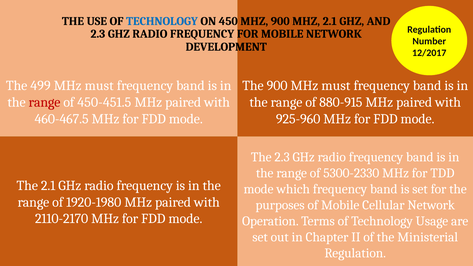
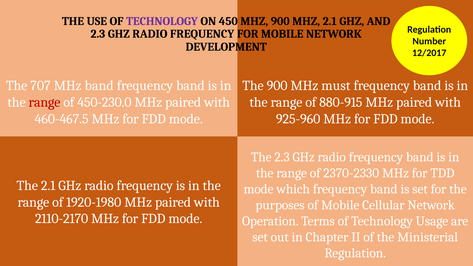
TECHNOLOGY at (162, 21) colour: blue -> purple
499: 499 -> 707
must at (99, 86): must -> band
450-451.5: 450-451.5 -> 450-230.0
5300-2330: 5300-2330 -> 2370-2330
